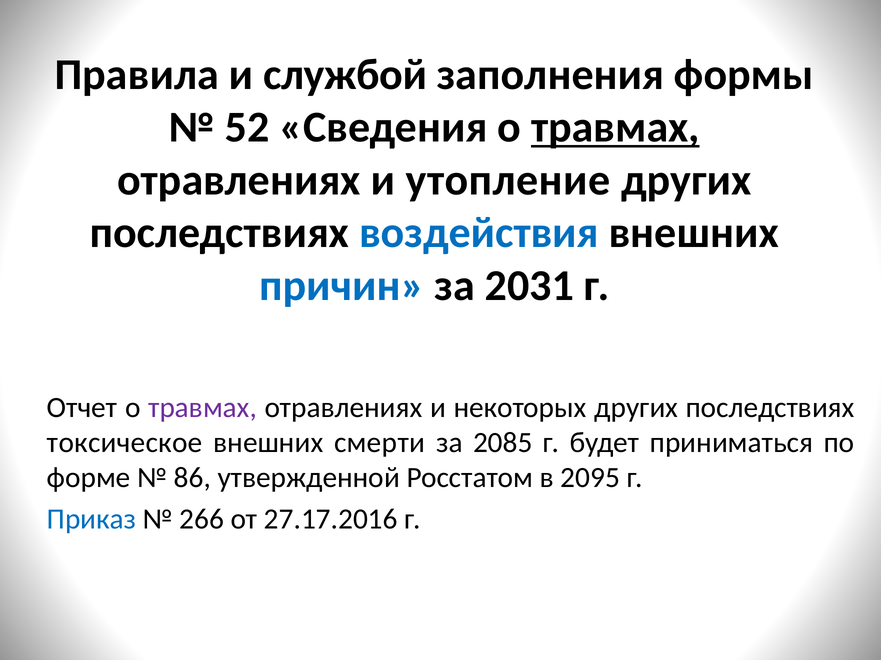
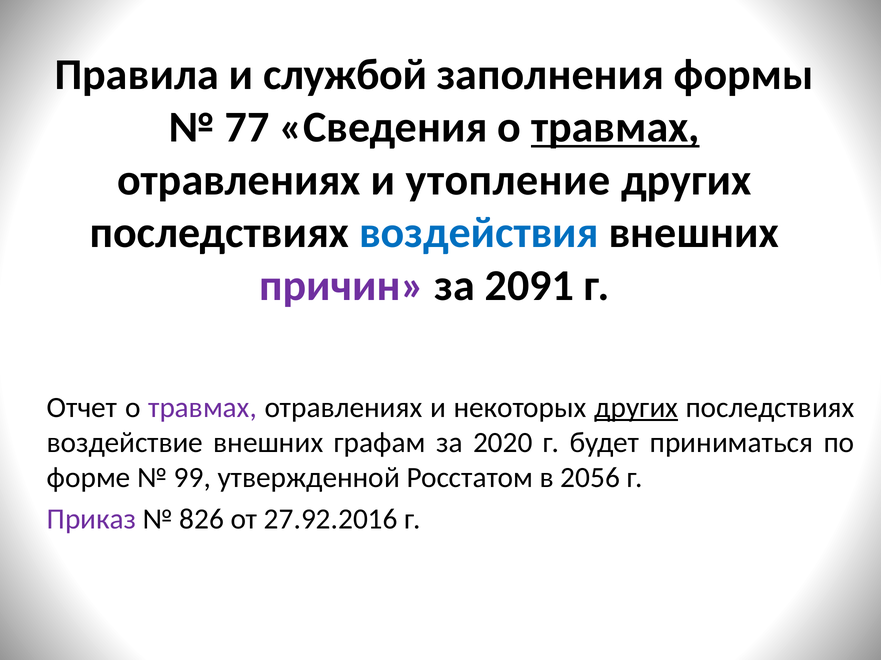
52: 52 -> 77
причин colour: blue -> purple
2031: 2031 -> 2091
других at (636, 408) underline: none -> present
токсическое: токсическое -> воздействие
смерти: смерти -> графам
2085: 2085 -> 2020
86: 86 -> 99
2095: 2095 -> 2056
Приказ colour: blue -> purple
266: 266 -> 826
27.17.2016: 27.17.2016 -> 27.92.2016
